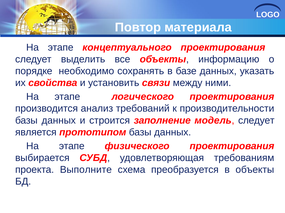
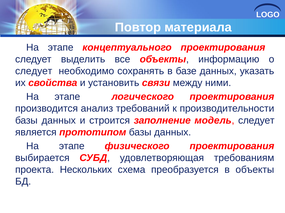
порядке at (34, 71): порядке -> следует
Выполните: Выполните -> Нескольких
